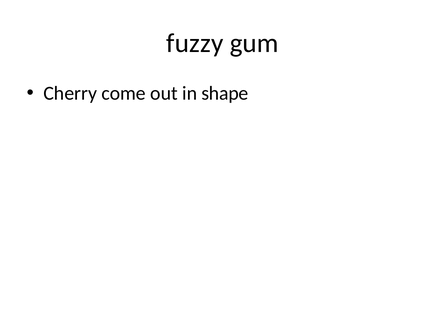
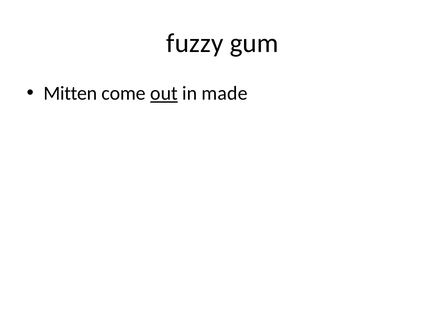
Cherry: Cherry -> Mitten
out underline: none -> present
shape: shape -> made
